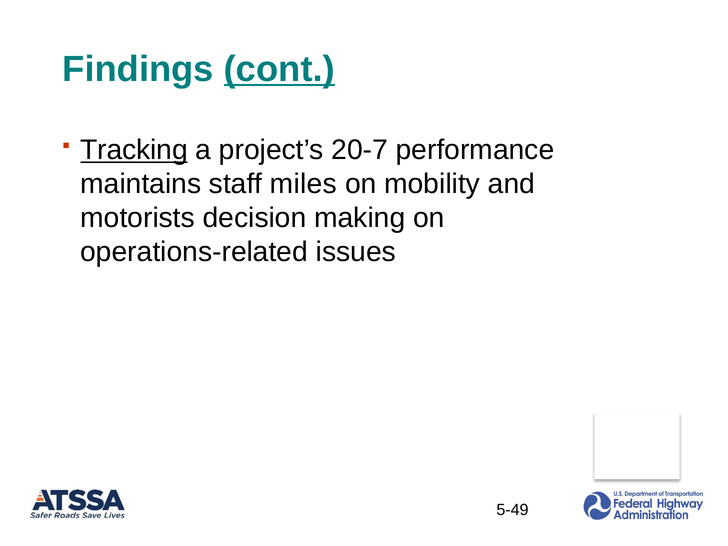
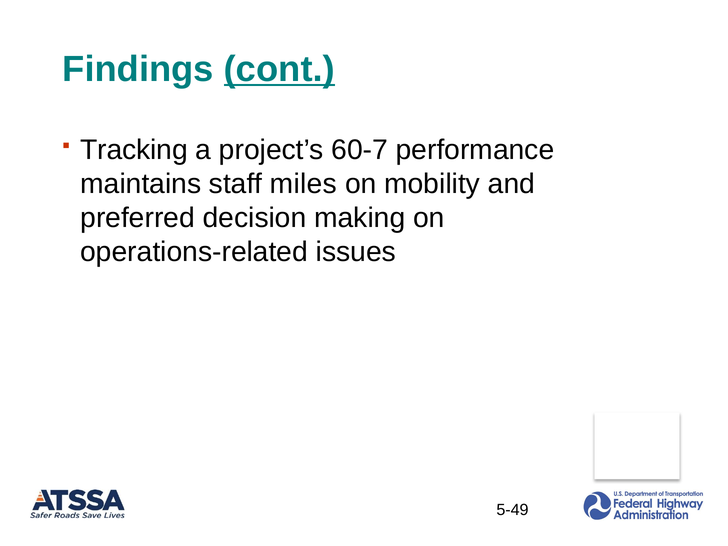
Tracking underline: present -> none
20-7: 20-7 -> 60-7
motorists: motorists -> preferred
